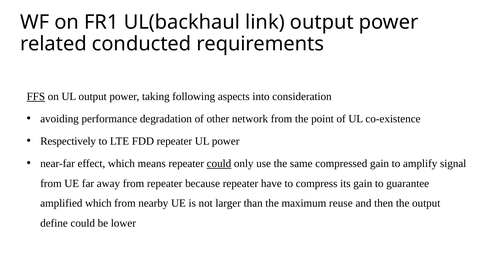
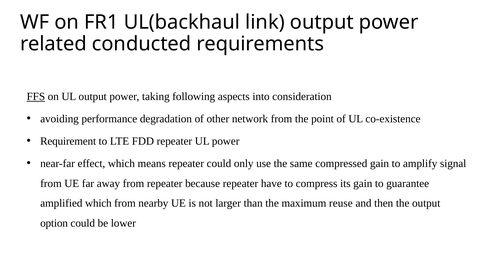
Respectively: Respectively -> Requirement
could at (219, 164) underline: present -> none
define: define -> option
